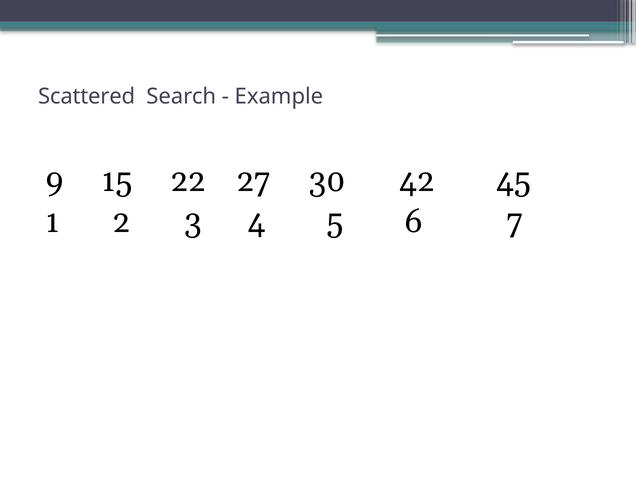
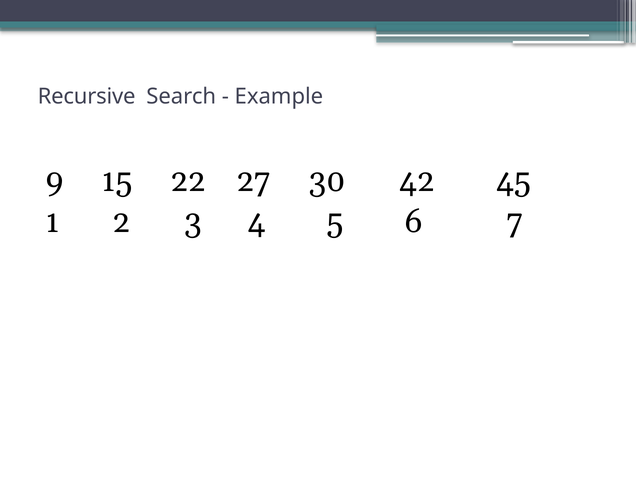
Scattered: Scattered -> Recursive
